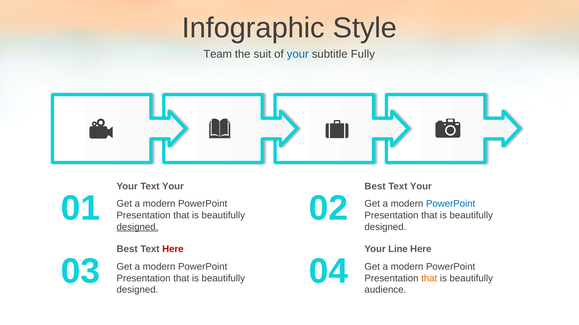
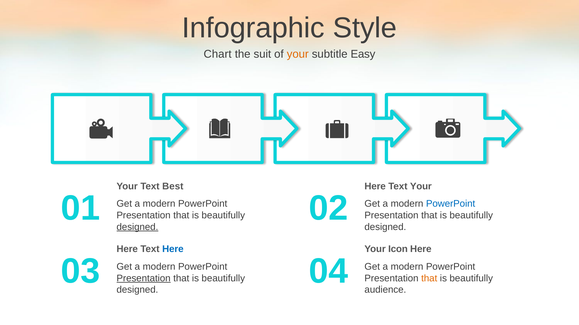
Team: Team -> Chart
your at (298, 54) colour: blue -> orange
Fully: Fully -> Easy
Your Text Your: Your -> Best
Best at (375, 187): Best -> Here
Best at (127, 250): Best -> Here
Here at (173, 250) colour: red -> blue
Line: Line -> Icon
Presentation at (144, 279) underline: none -> present
